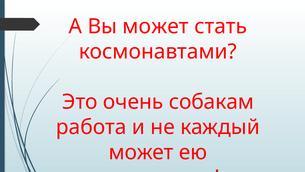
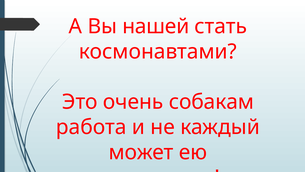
Вы может: может -> нашей
